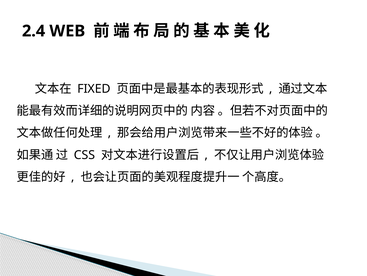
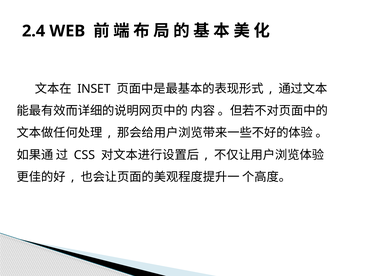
FIXED: FIXED -> INSET
